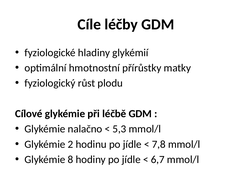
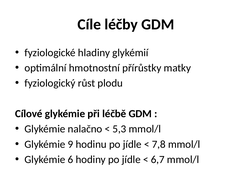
2: 2 -> 9
8: 8 -> 6
